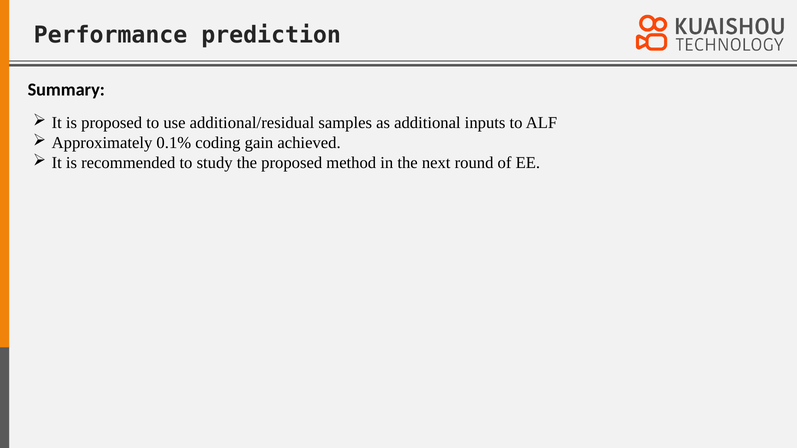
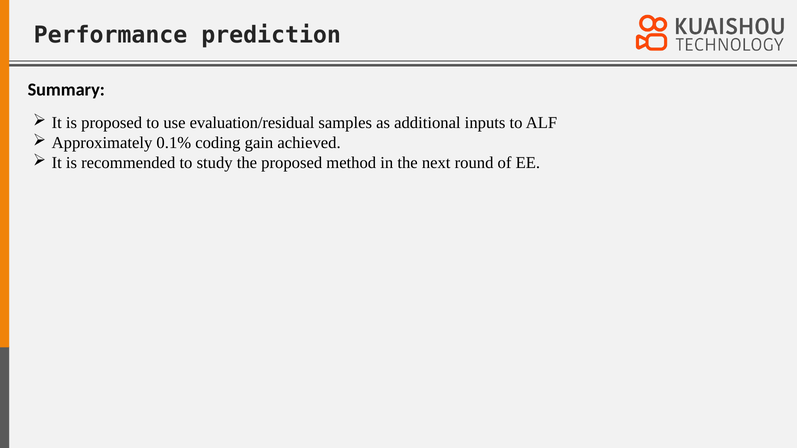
additional/residual: additional/residual -> evaluation/residual
